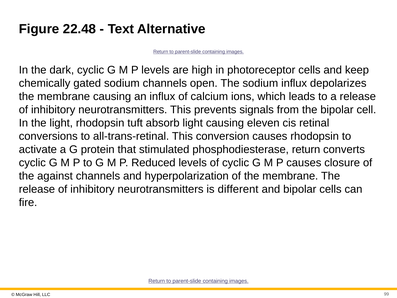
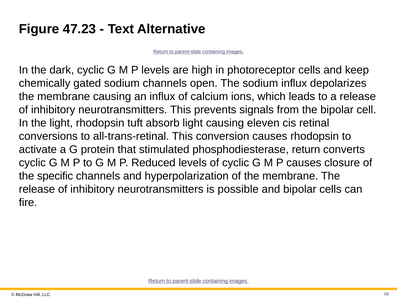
22.48: 22.48 -> 47.23
against: against -> specific
different: different -> possible
